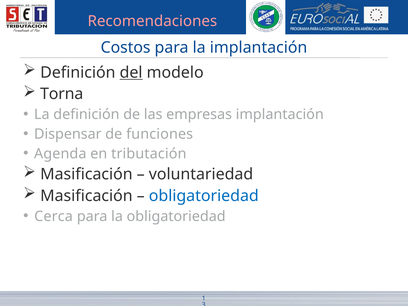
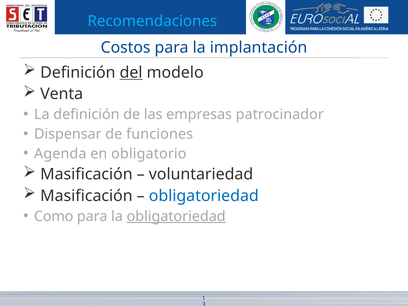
Recomendaciones colour: pink -> light blue
Torna: Torna -> Venta
empresas implantación: implantación -> patrocinador
tributación: tributación -> obligatorio
Cerca: Cerca -> Como
obligatoriedad at (176, 216) underline: none -> present
